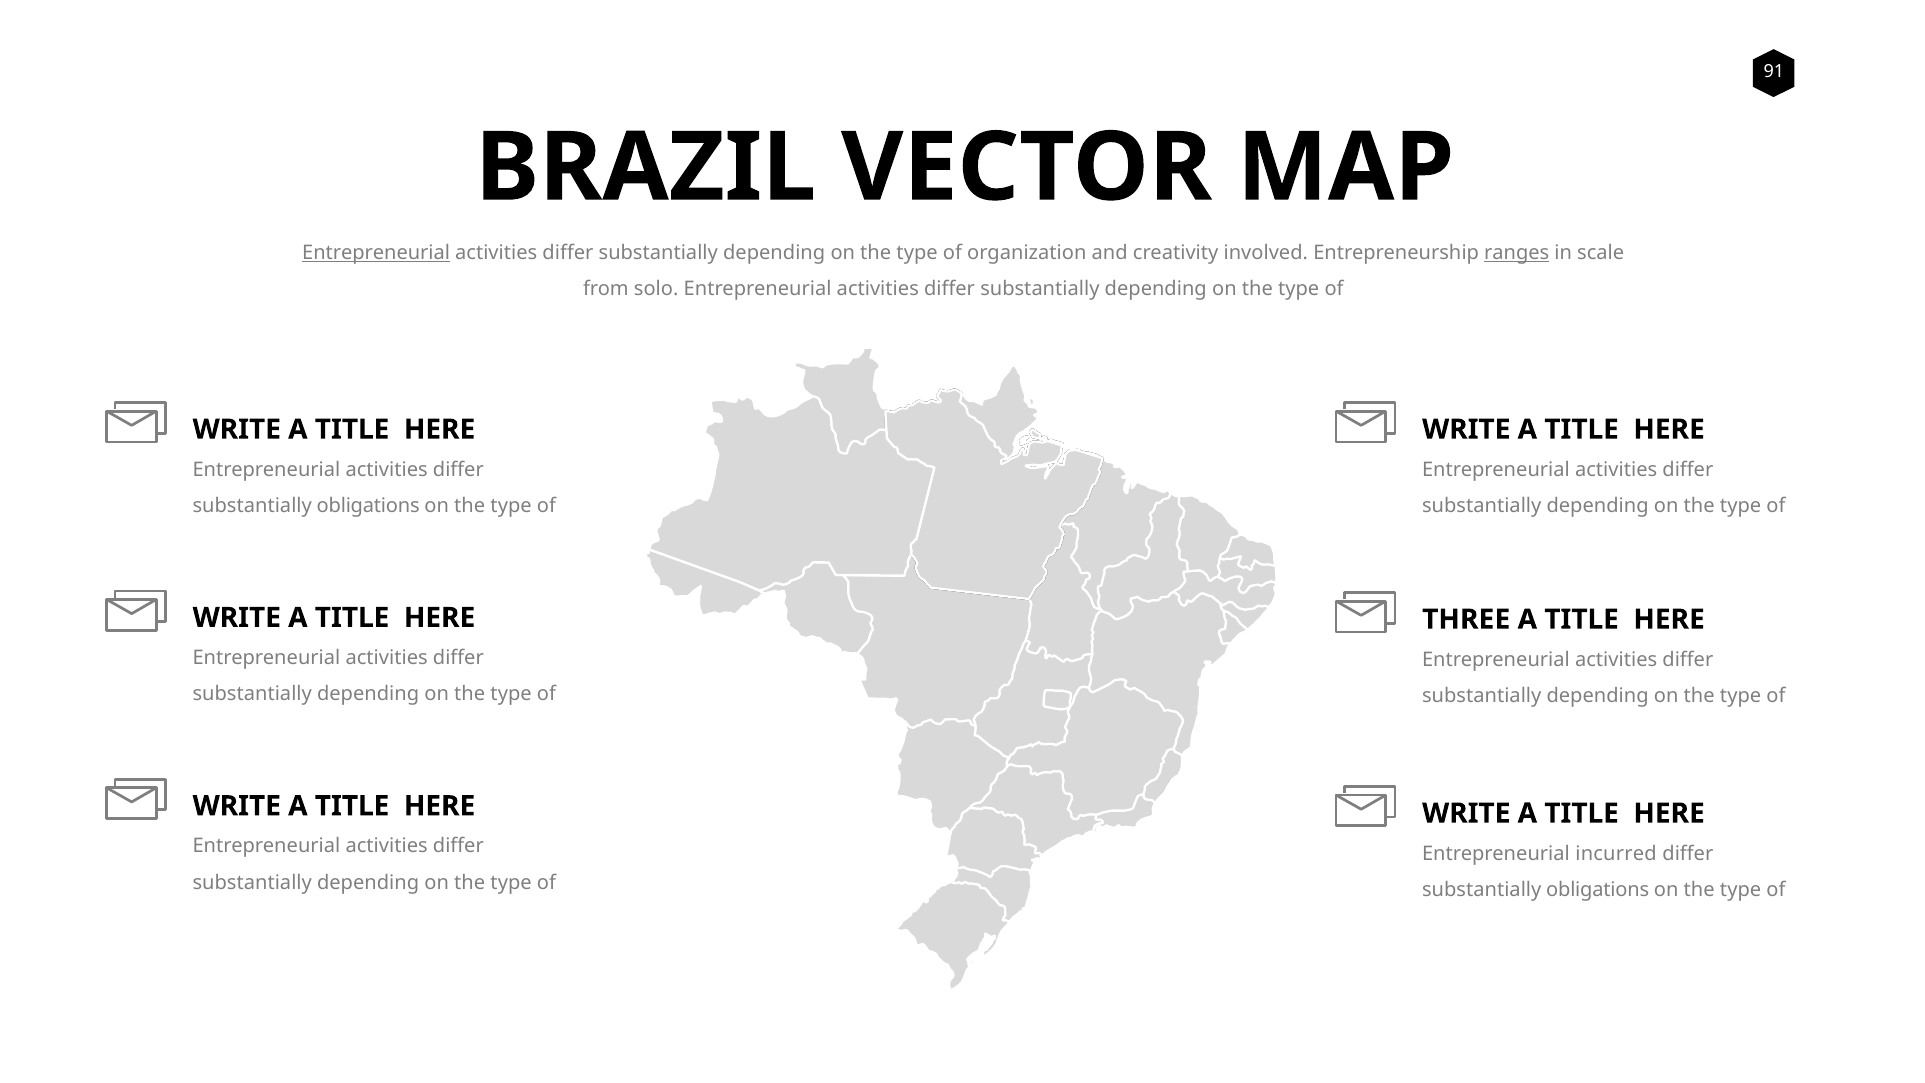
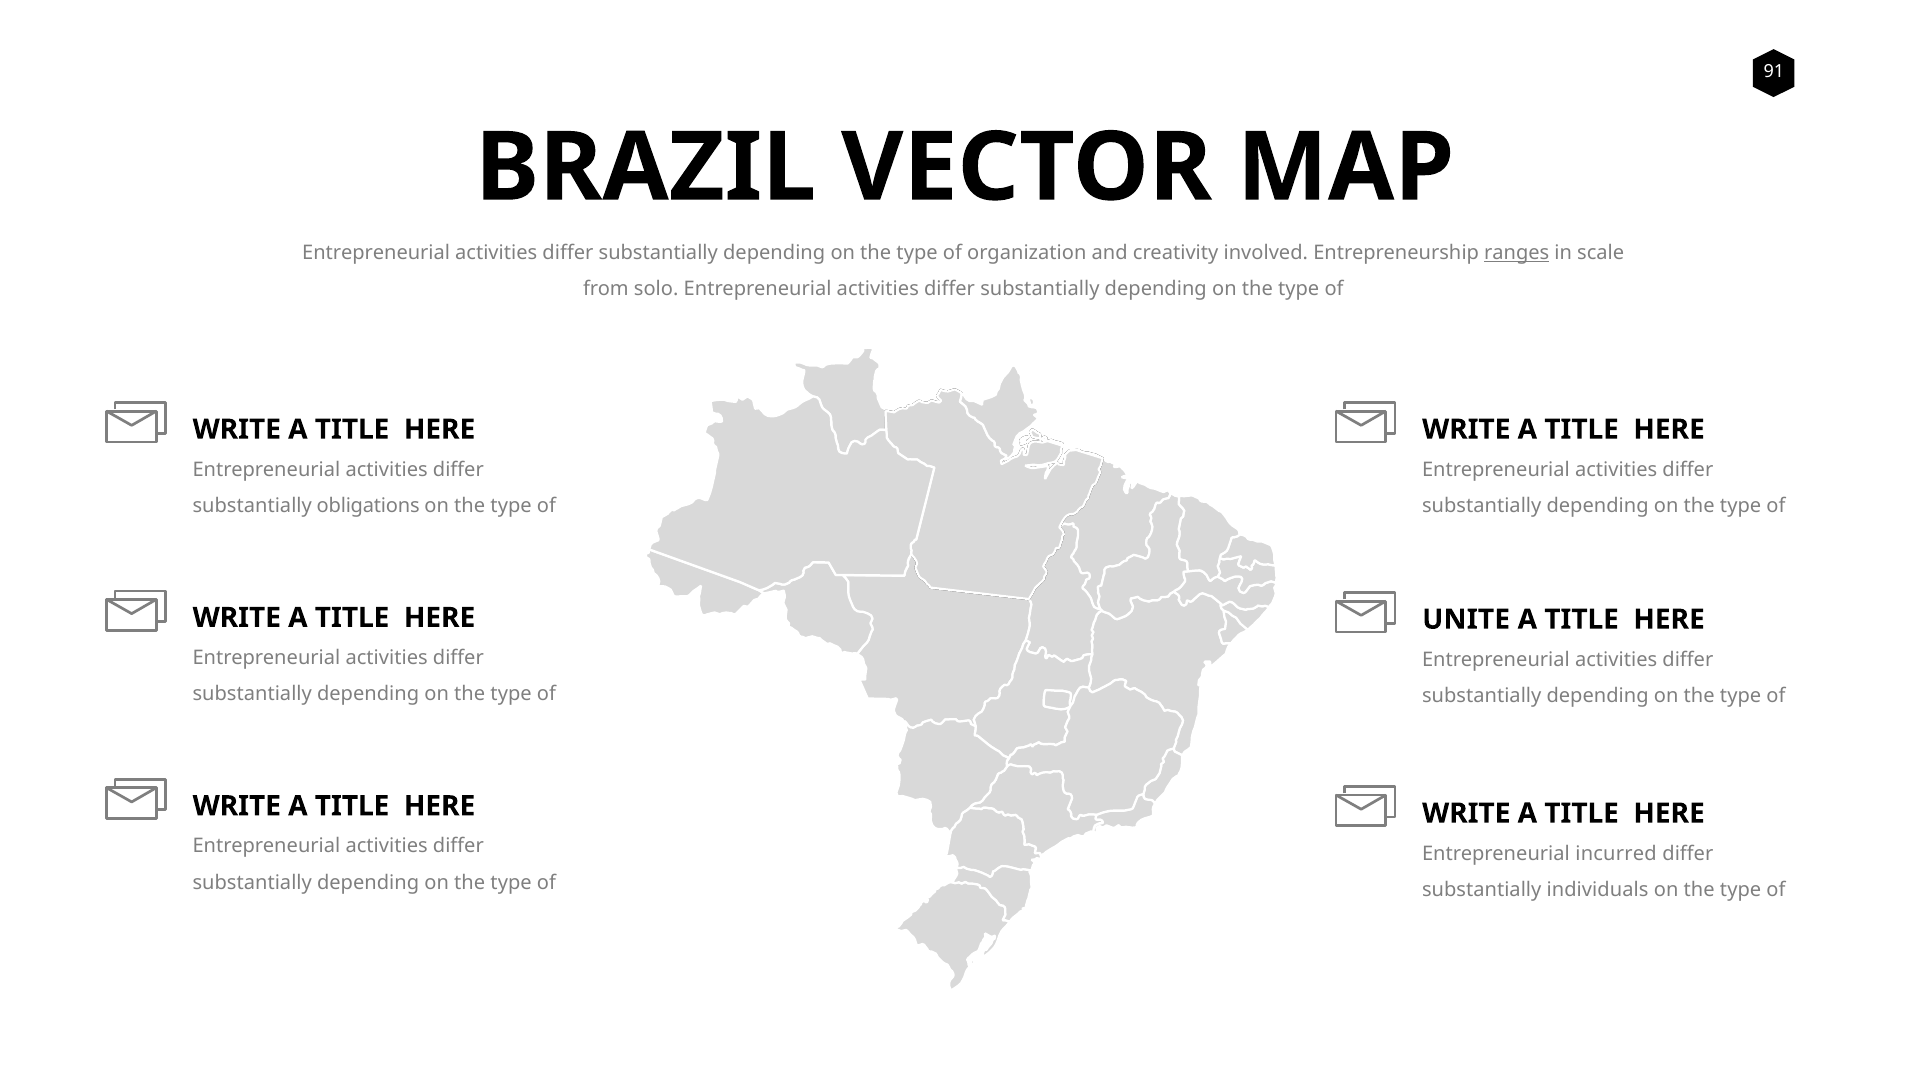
Entrepreneurial at (376, 253) underline: present -> none
THREE: THREE -> UNITE
obligations at (1598, 890): obligations -> individuals
